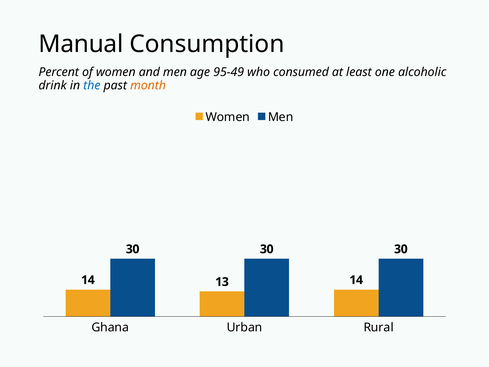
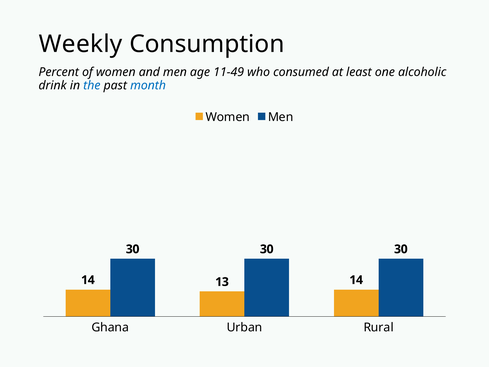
Manual: Manual -> Weekly
95-49: 95-49 -> 11-49
month colour: orange -> blue
